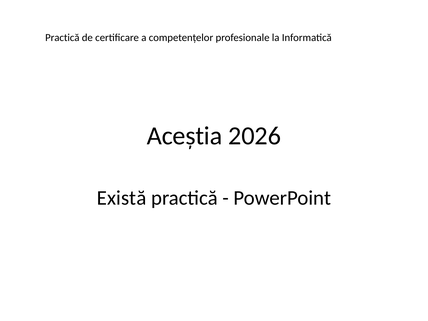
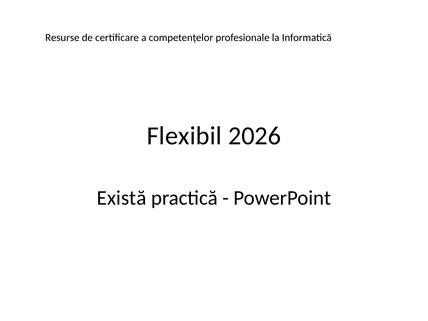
Practică at (62, 38): Practică -> Resurse
Aceștia: Aceștia -> Flexibil
